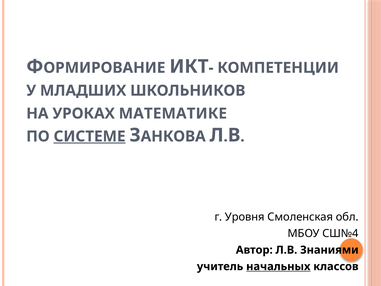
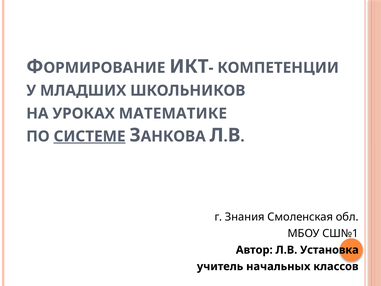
Уровня: Уровня -> Знания
СШ№4: СШ№4 -> СШ№1
Знаниями: Знаниями -> Установка
начальных underline: present -> none
